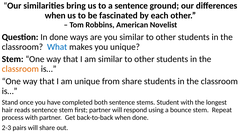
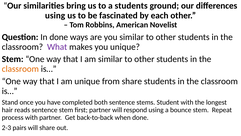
a sentence: sentence -> students
when at (55, 15): when -> using
What colour: blue -> purple
